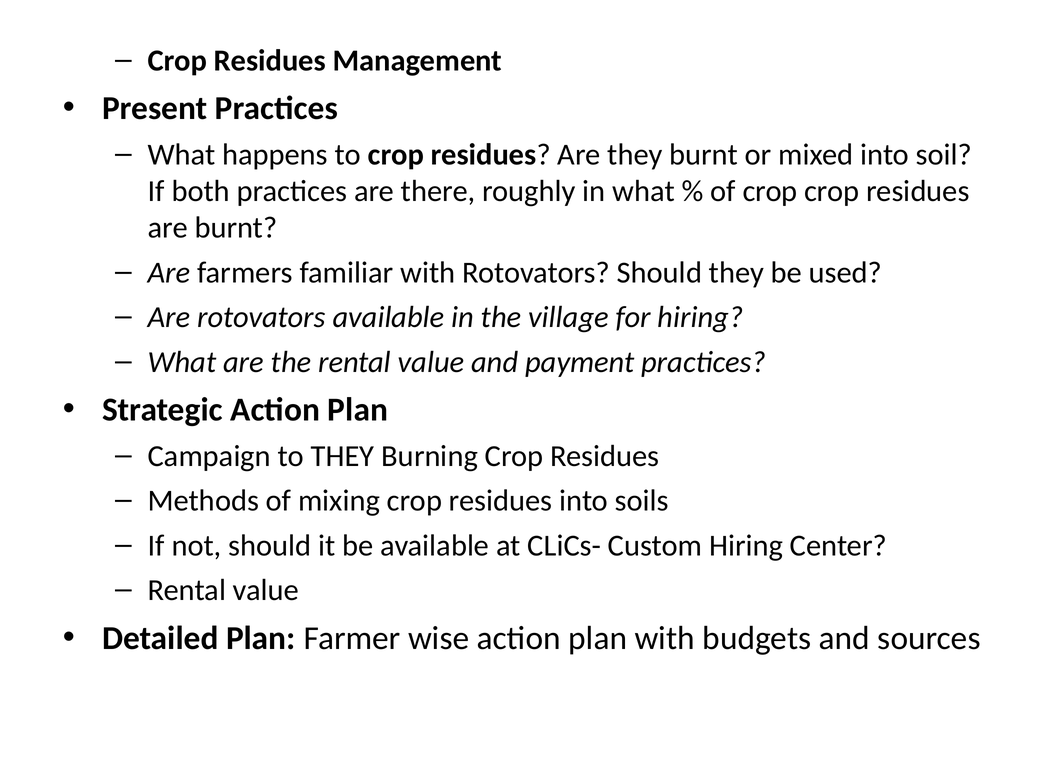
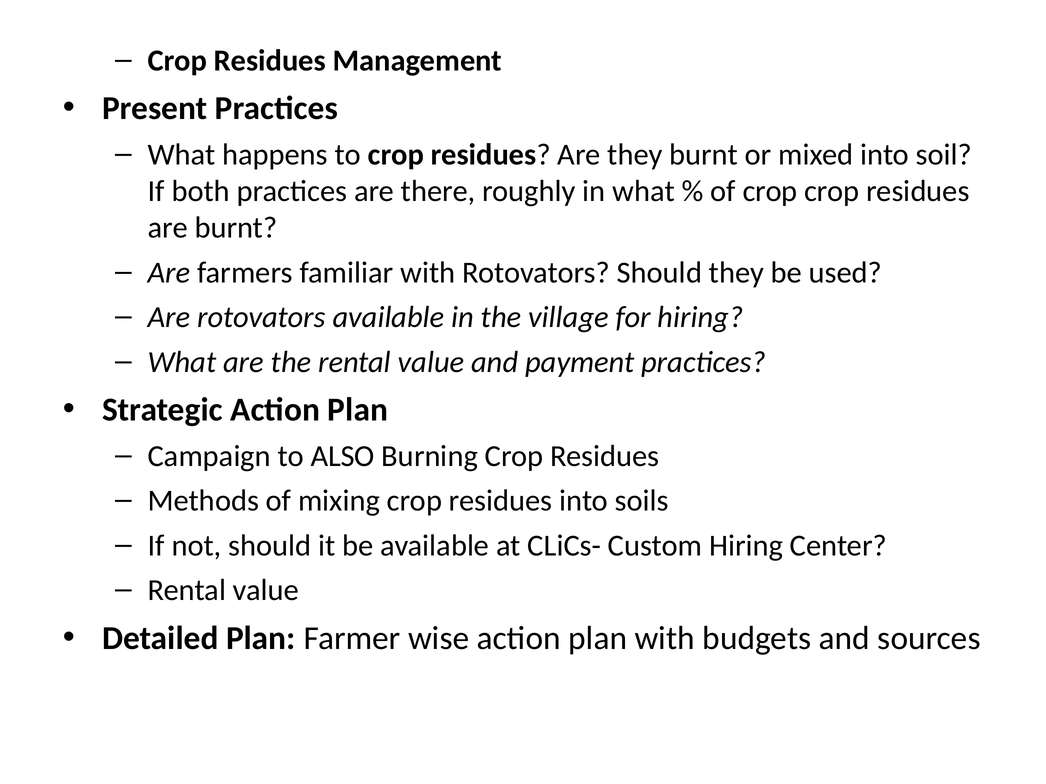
to THEY: THEY -> ALSO
